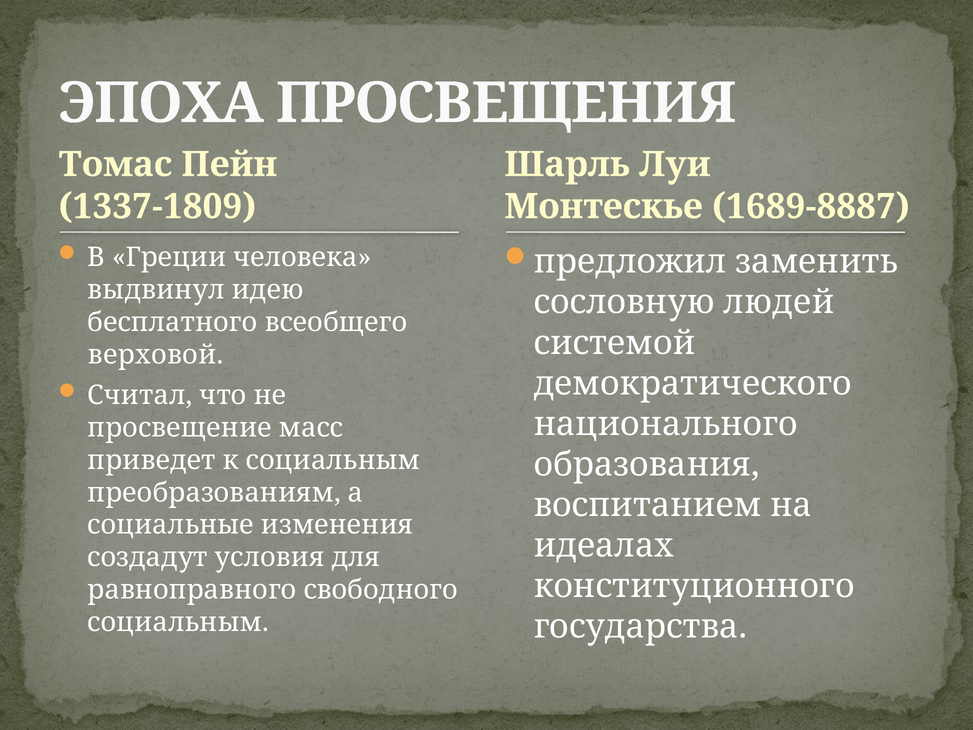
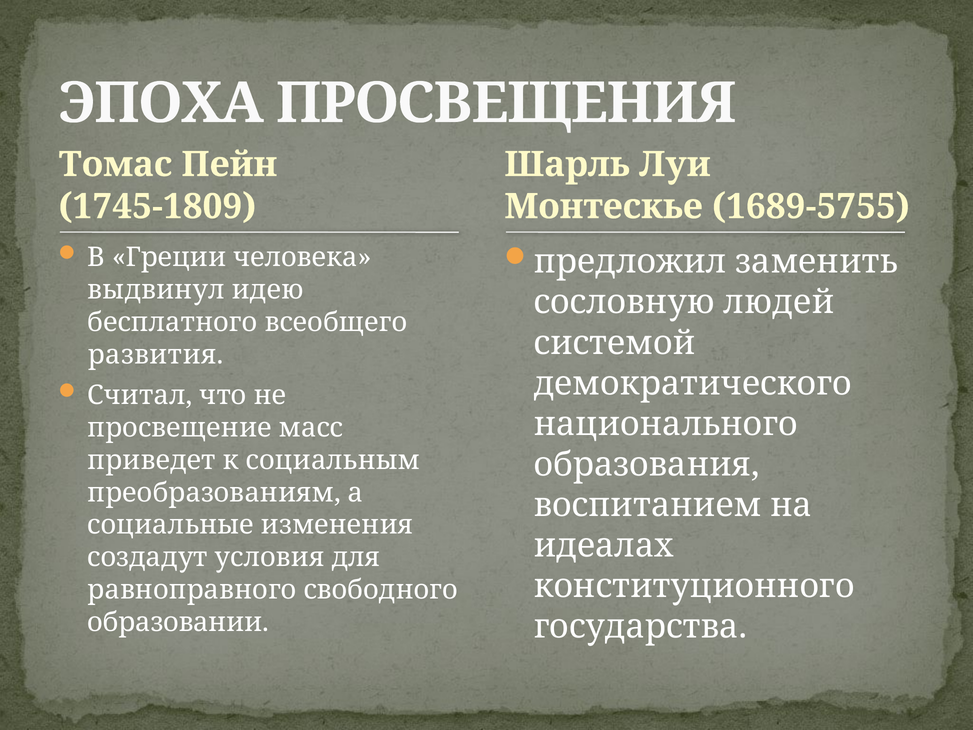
1337-1809: 1337-1809 -> 1745-1809
1689-8887: 1689-8887 -> 1689-5755
верховой: верховой -> развития
социальным at (178, 622): социальным -> образовании
